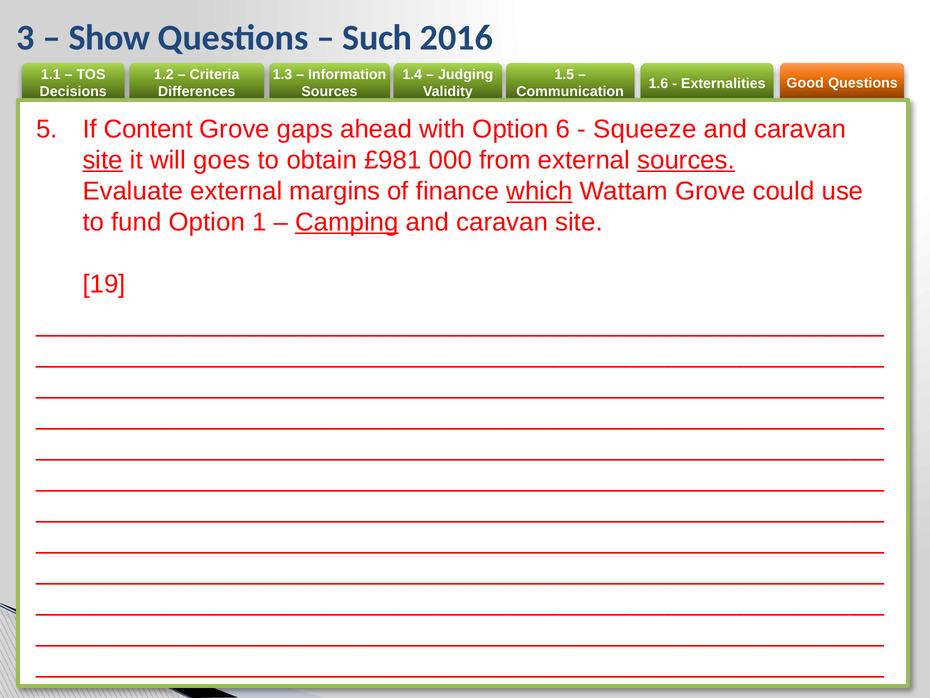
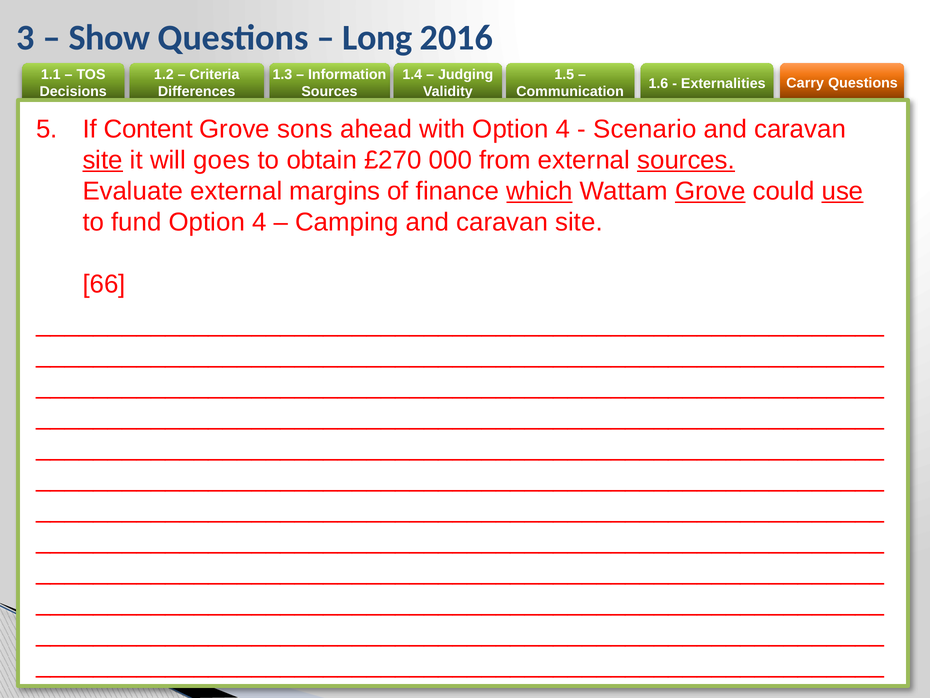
Such: Such -> Long
Good: Good -> Carry
gaps: gaps -> sons
with Option 6: 6 -> 4
Squeeze: Squeeze -> Scenario
£981: £981 -> £270
Grove at (710, 191) underline: none -> present
use underline: none -> present
fund Option 1: 1 -> 4
Camping underline: present -> none
19: 19 -> 66
